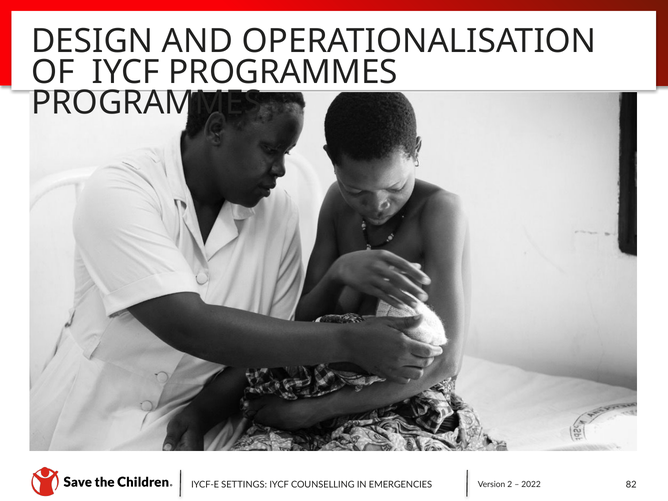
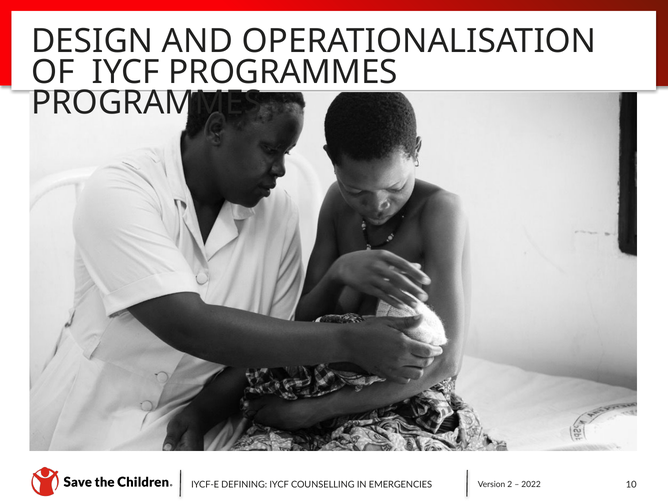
SETTINGS: SETTINGS -> DEFINING
82: 82 -> 10
